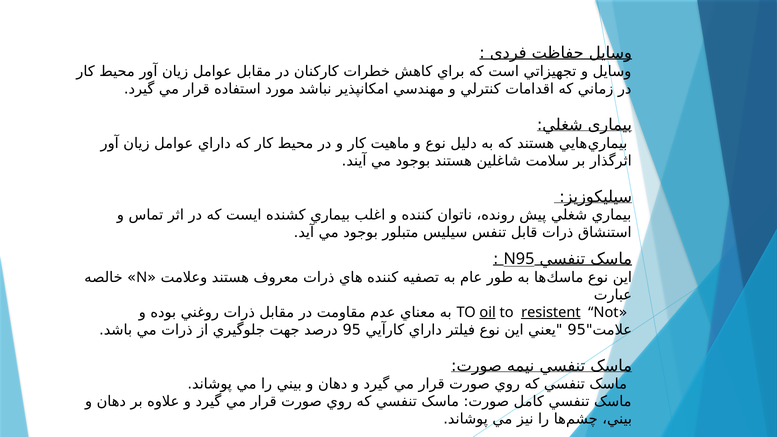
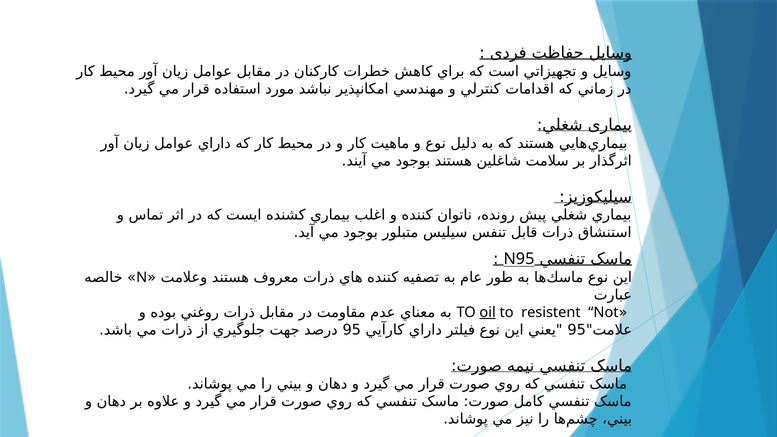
resistent underline: present -> none
